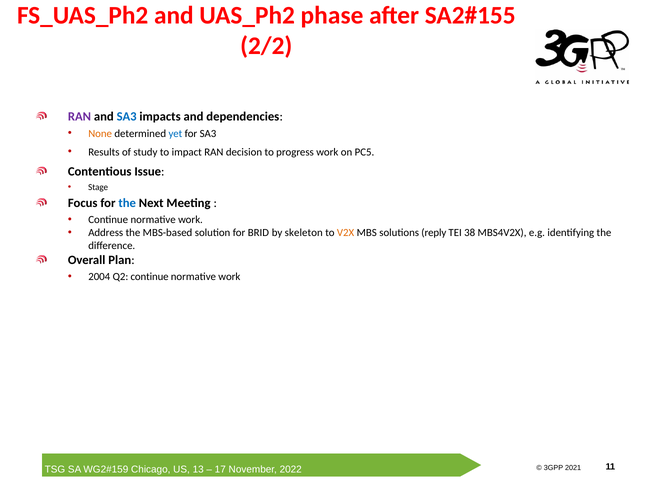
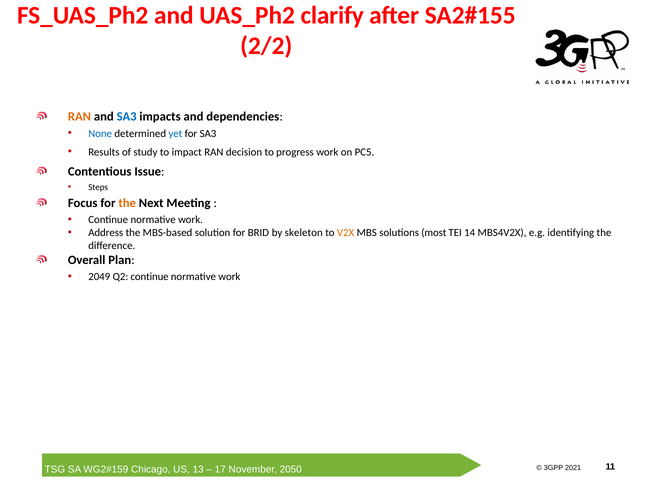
phase: phase -> clarify
RAN at (79, 117) colour: purple -> orange
None colour: orange -> blue
Stage: Stage -> Steps
the at (127, 203) colour: blue -> orange
reply: reply -> most
38: 38 -> 14
2004: 2004 -> 2049
2022: 2022 -> 2050
